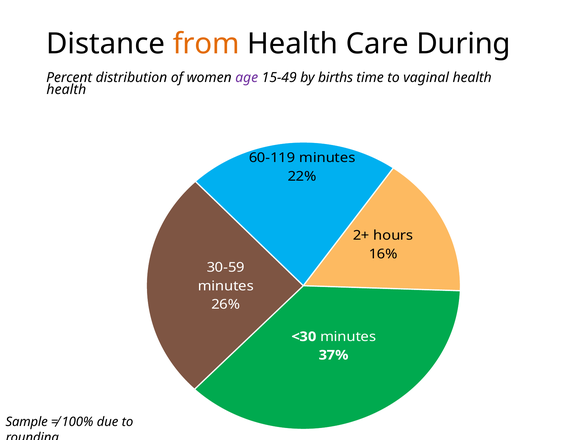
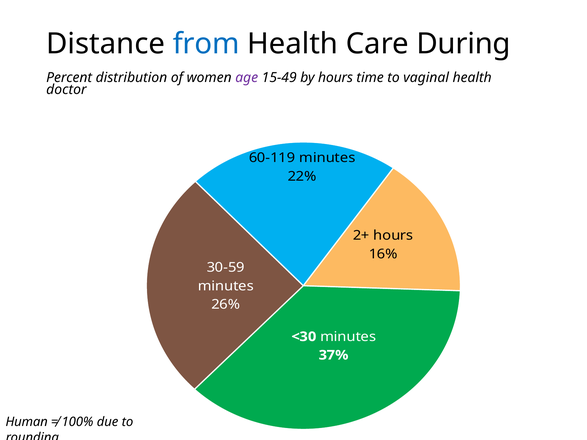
from colour: orange -> blue
by births: births -> hours
health at (66, 90): health -> doctor
Sample: Sample -> Human
